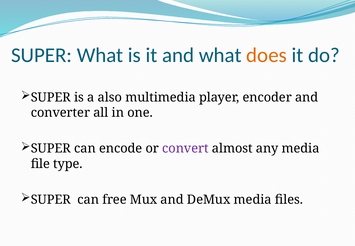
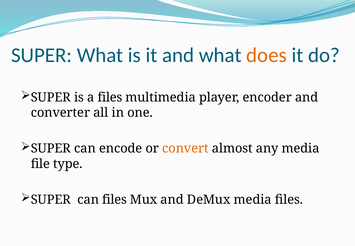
a also: also -> files
convert colour: purple -> orange
can free: free -> files
